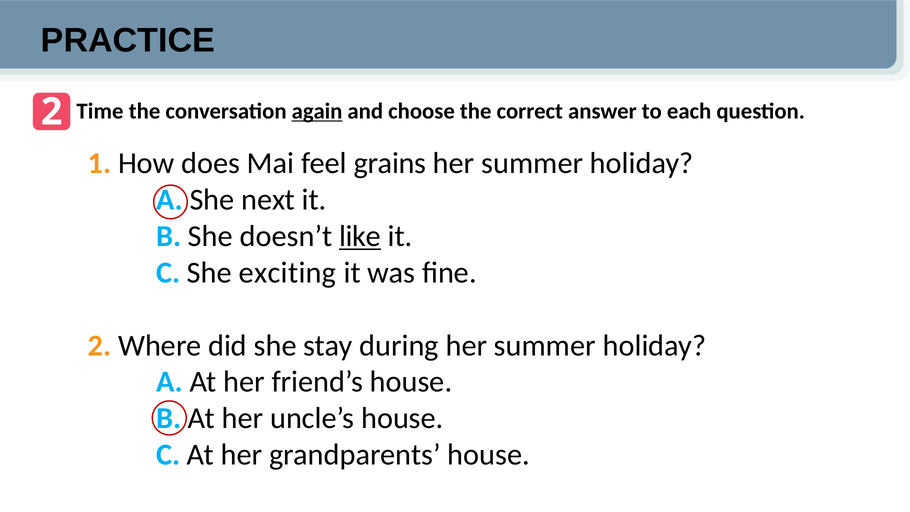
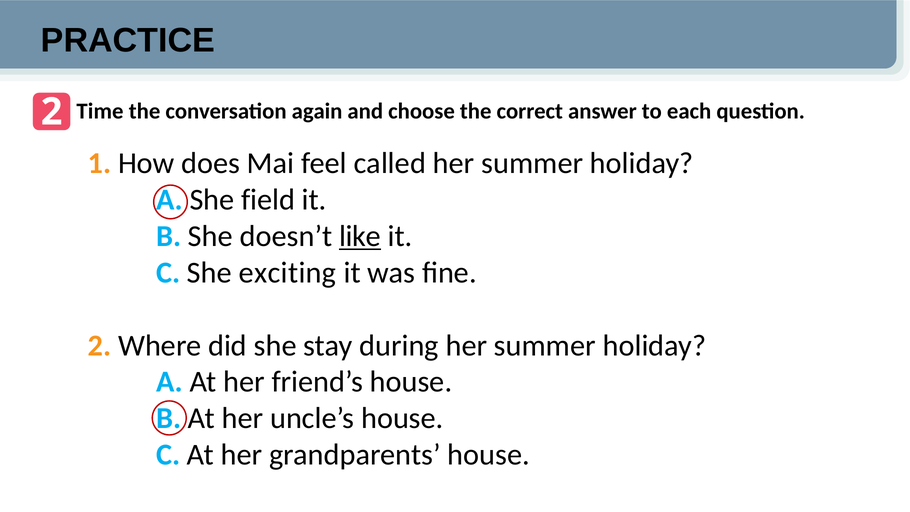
again underline: present -> none
grains: grains -> called
next: next -> field
